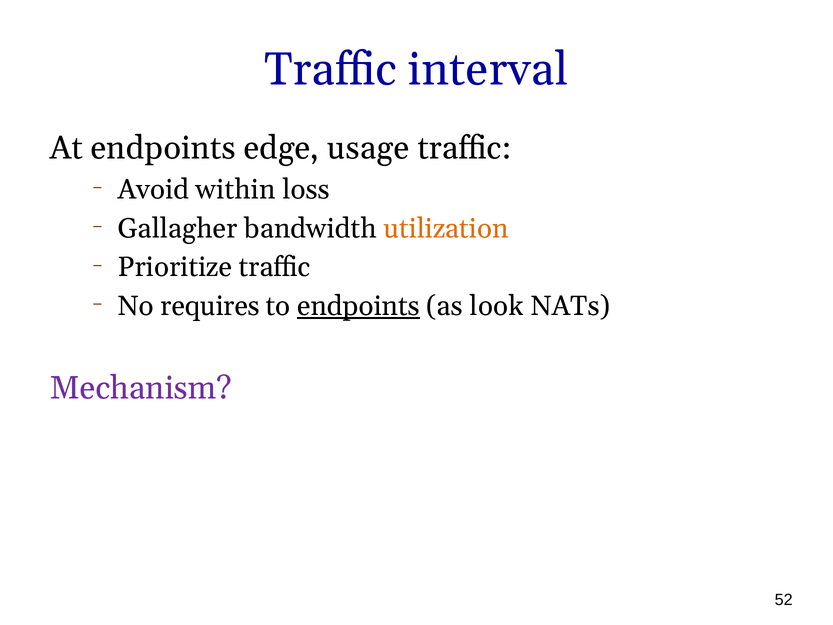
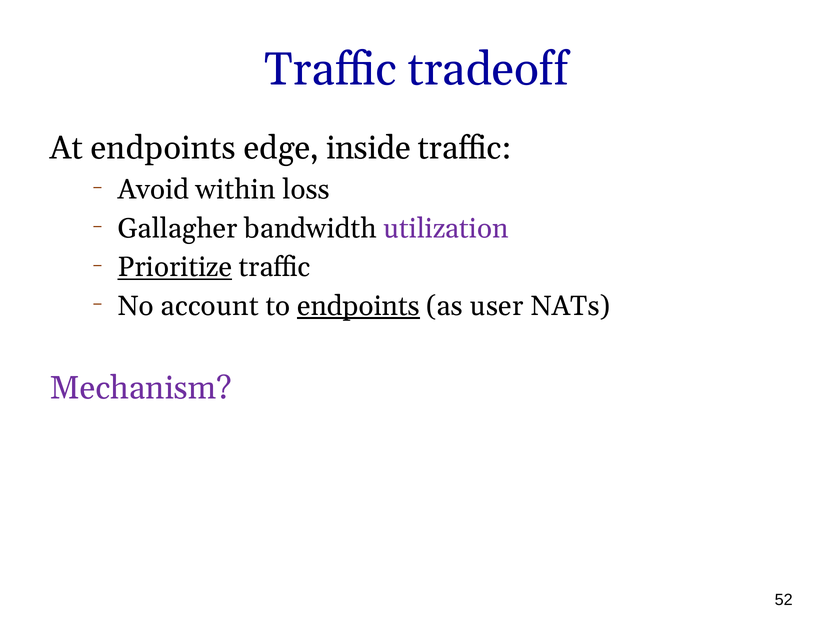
interval: interval -> tradeoff
usage: usage -> inside
utilization colour: orange -> purple
Prioritize underline: none -> present
requires: requires -> account
look: look -> user
